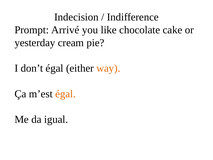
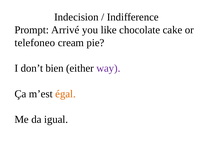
yesterday: yesterday -> telefoneo
don’t égal: égal -> bien
way colour: orange -> purple
